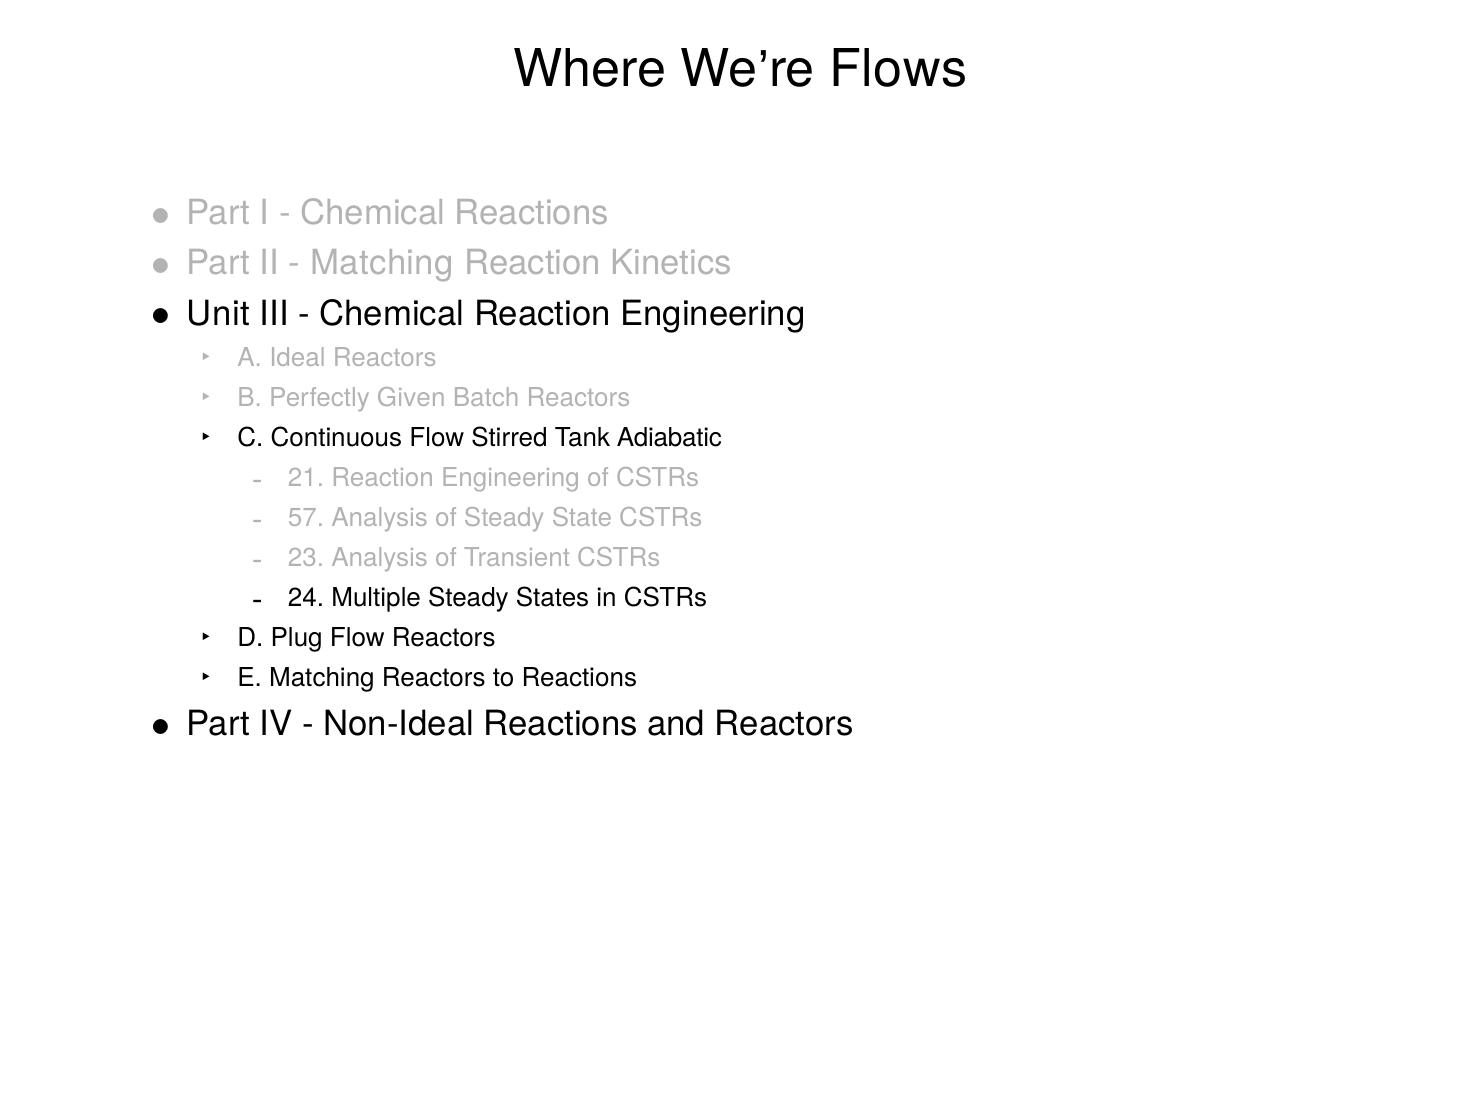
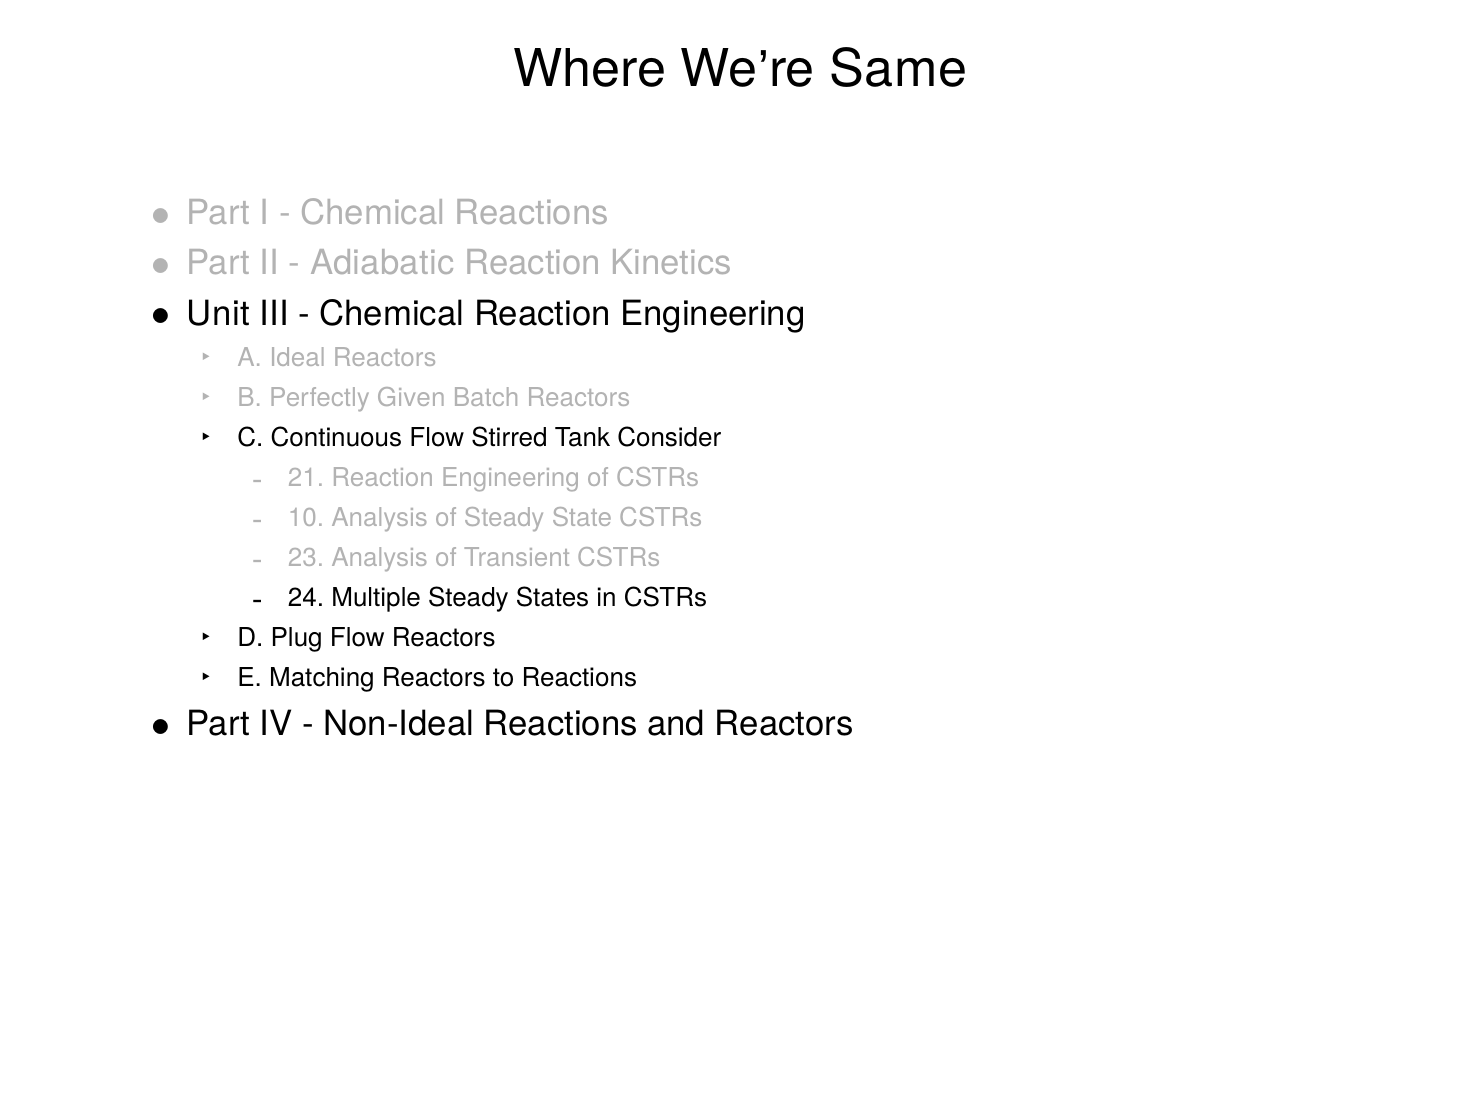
Flows: Flows -> Same
Matching at (382, 263): Matching -> Adiabatic
Adiabatic: Adiabatic -> Consider
57: 57 -> 10
